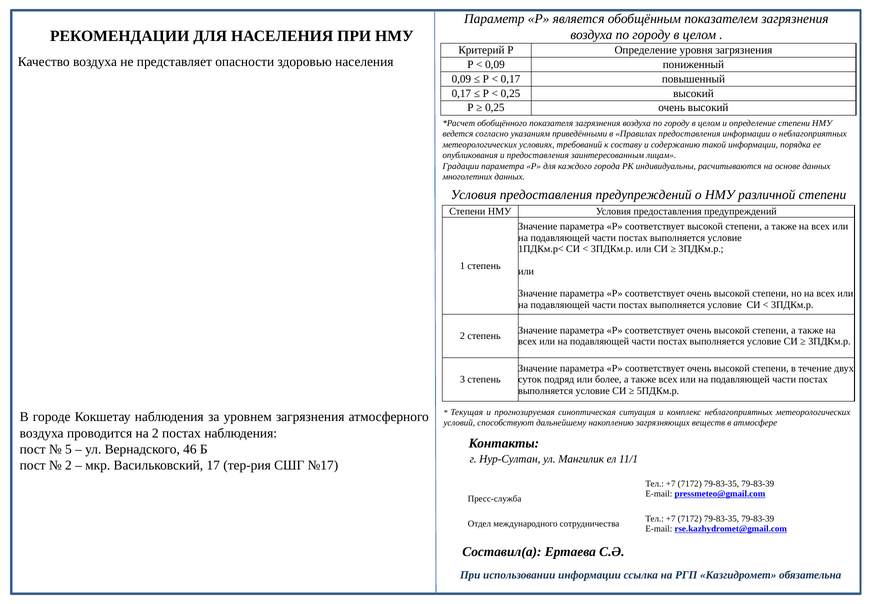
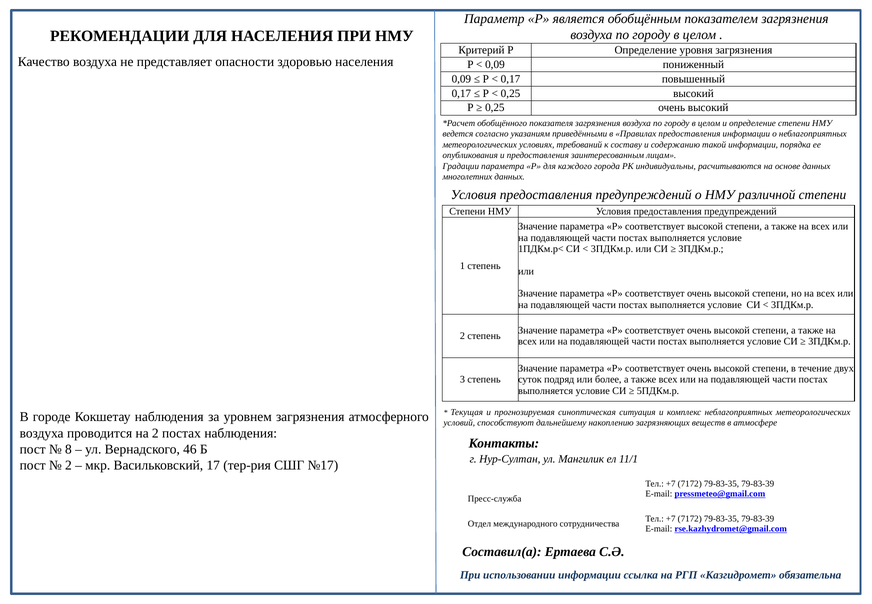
5: 5 -> 8
